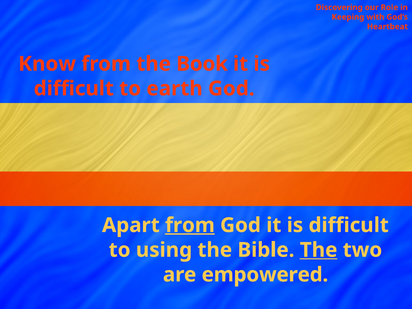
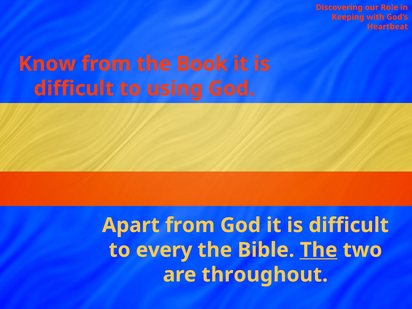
earth: earth -> using
from at (190, 225) underline: present -> none
using: using -> every
empowered: empowered -> throughout
